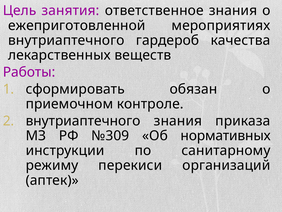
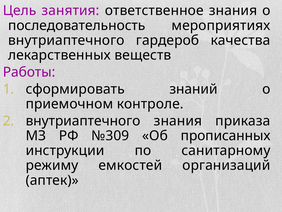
ежеприготовленной: ежеприготовленной -> последовательность
обязан: обязан -> знаний
нормативных: нормативных -> прописанных
перекиси: перекиси -> емкостей
